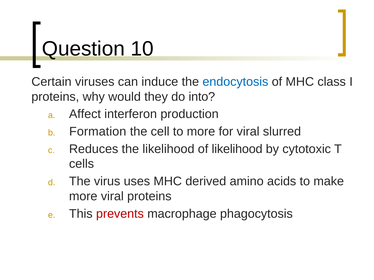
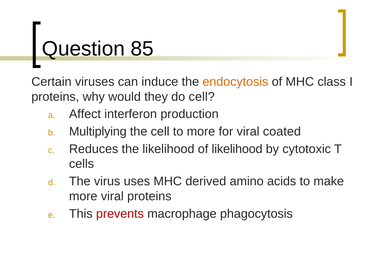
10: 10 -> 85
endocytosis colour: blue -> orange
do into: into -> cell
Formation: Formation -> Multiplying
slurred: slurred -> coated
